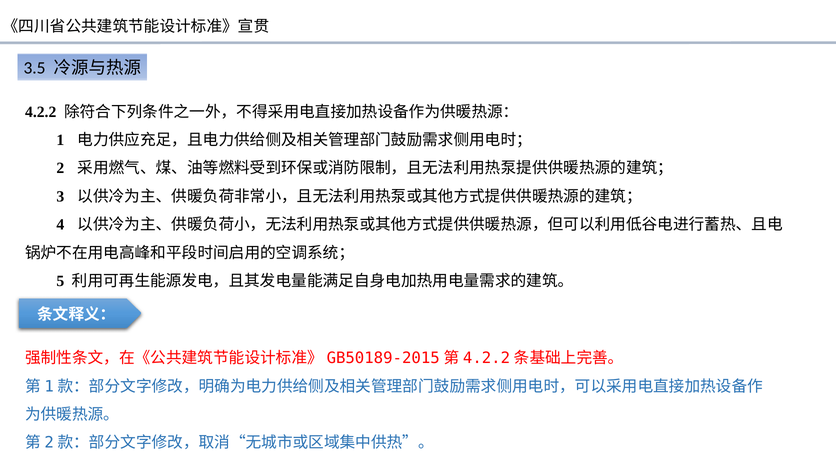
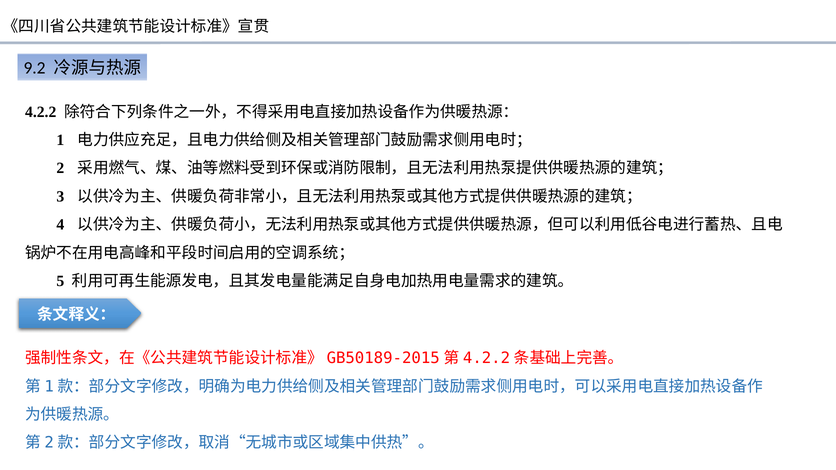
3.5: 3.5 -> 9.2
